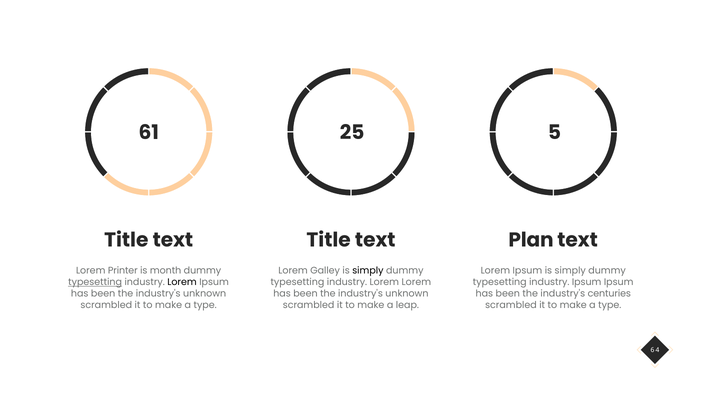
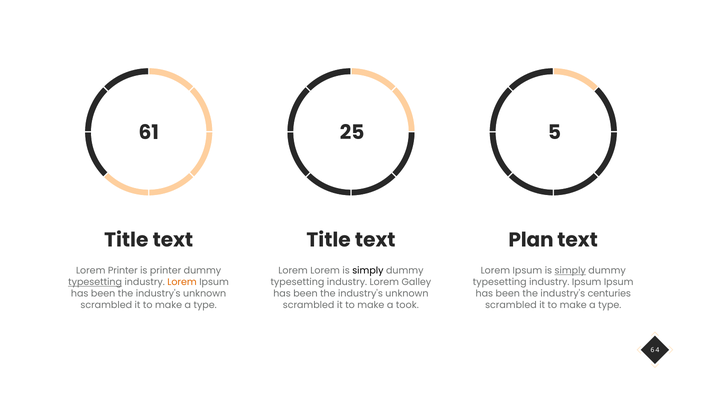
is month: month -> printer
Lorem Galley: Galley -> Lorem
simply at (570, 271) underline: none -> present
Lorem at (182, 282) colour: black -> orange
Lorem Lorem: Lorem -> Galley
leap: leap -> took
